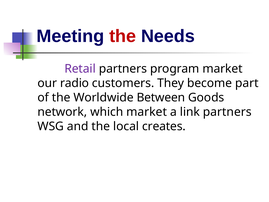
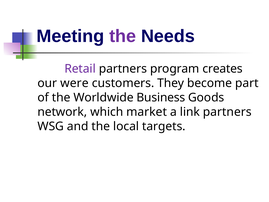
the at (123, 36) colour: red -> purple
program market: market -> creates
radio: radio -> were
Between: Between -> Business
creates: creates -> targets
